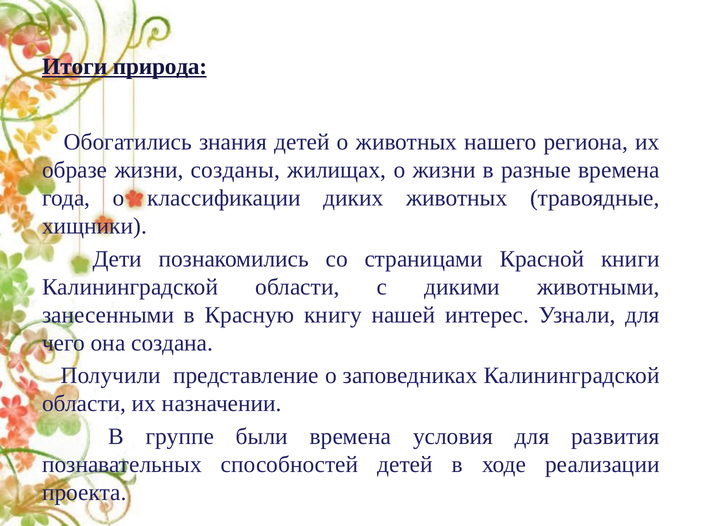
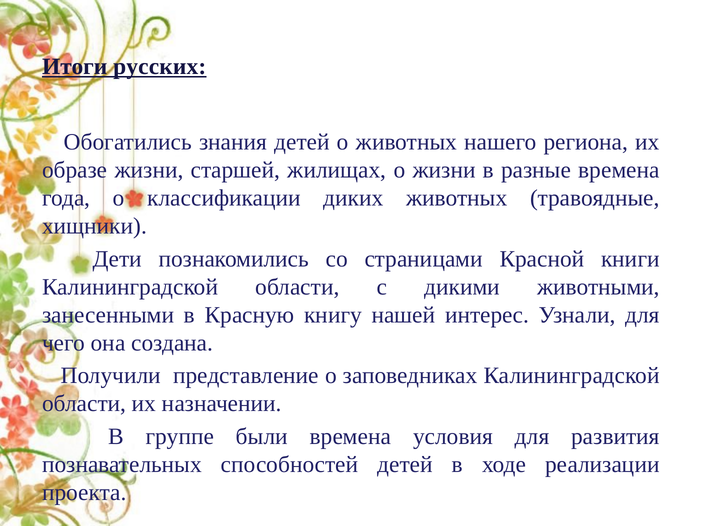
природа: природа -> русских
созданы: созданы -> старшей
